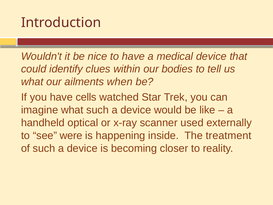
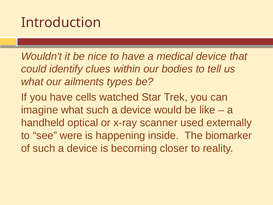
when: when -> types
treatment: treatment -> biomarker
